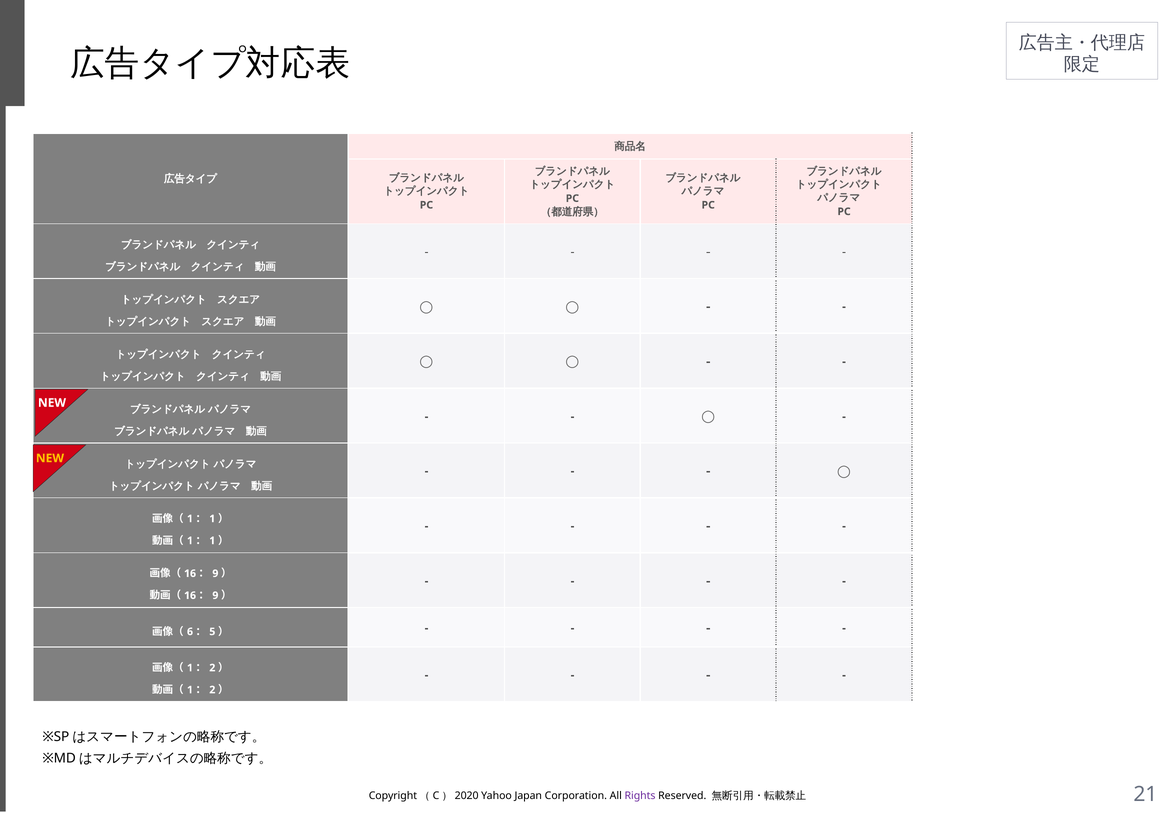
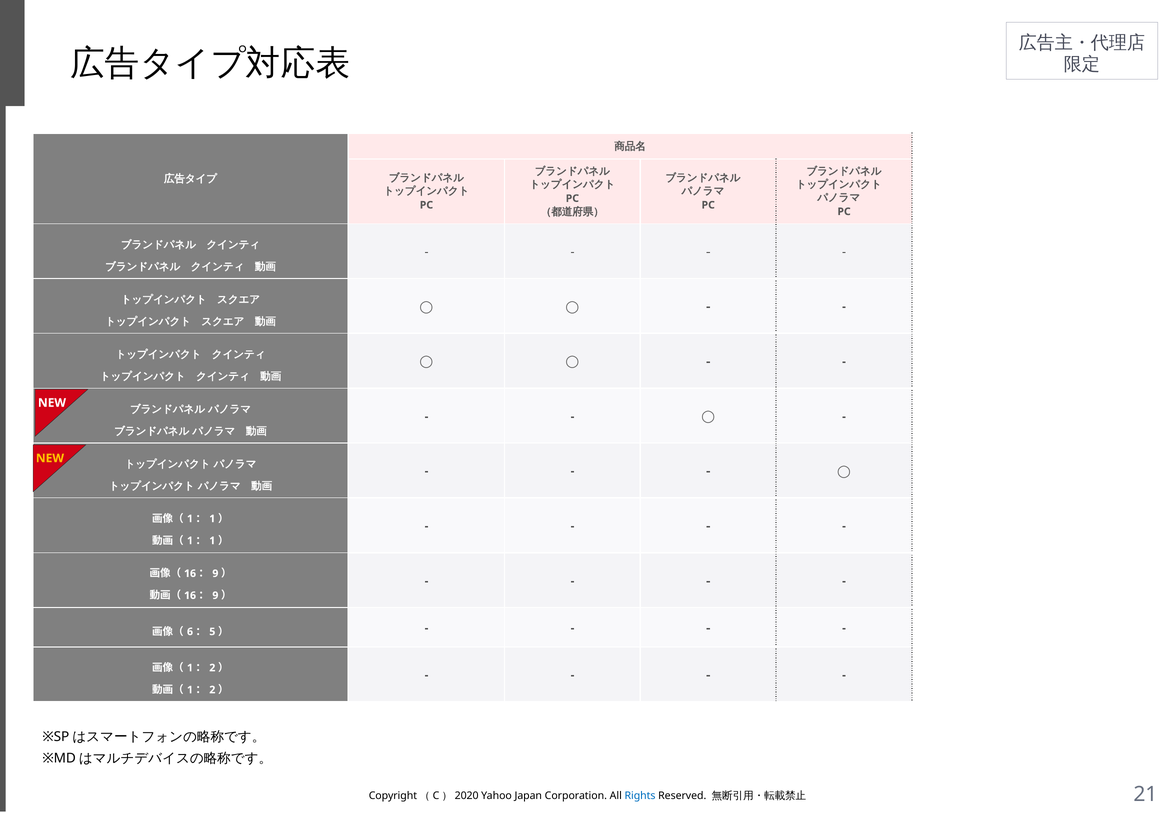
Rights colour: purple -> blue
